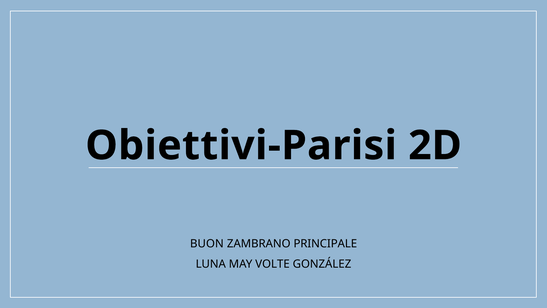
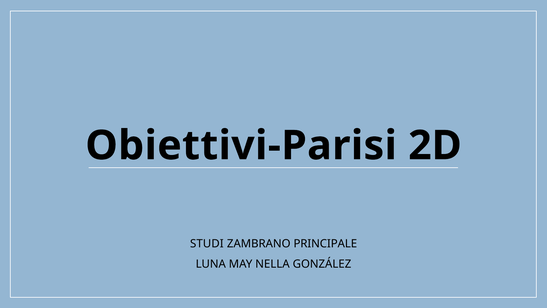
BUON: BUON -> STUDI
VOLTE: VOLTE -> NELLA
